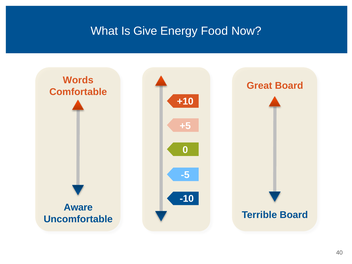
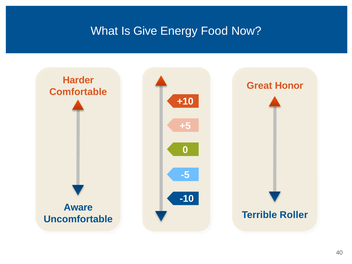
Words: Words -> Harder
Great Board: Board -> Honor
Terrible Board: Board -> Roller
